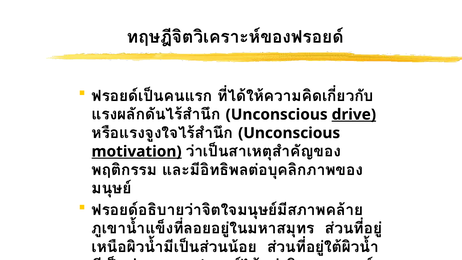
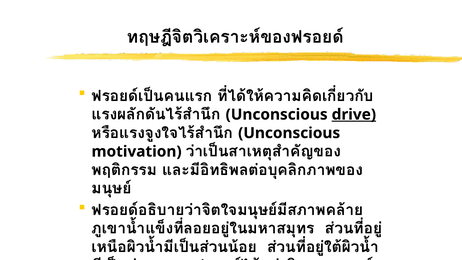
motivation underline: present -> none
